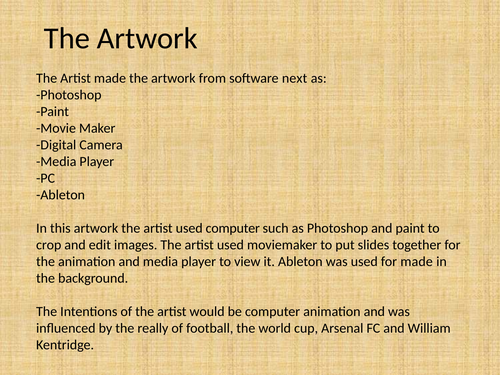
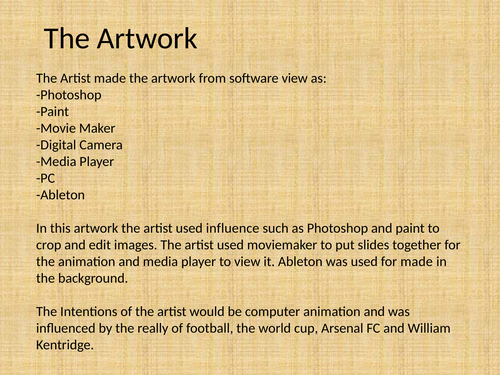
software next: next -> view
used computer: computer -> influence
